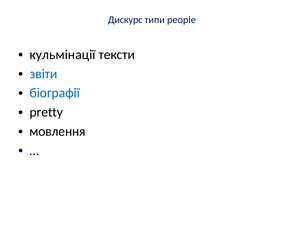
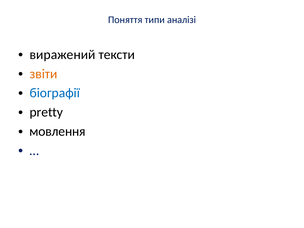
Дискурс: Дискурс -> Поняття
people: people -> аналізі
кульмінації: кульмінації -> виражений
звіти colour: blue -> orange
